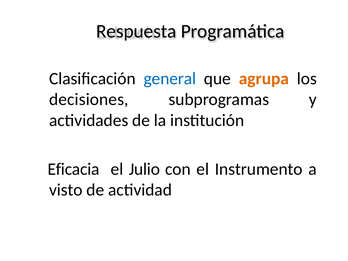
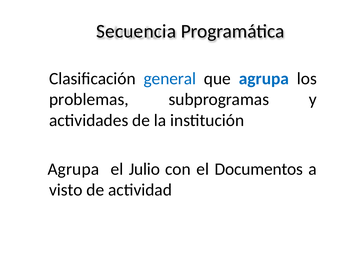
Respuesta: Respuesta -> Secuencia
agrupa at (264, 79) colour: orange -> blue
decisiones: decisiones -> problemas
Eficacia at (73, 169): Eficacia -> Agrupa
Instrumento: Instrumento -> Documentos
